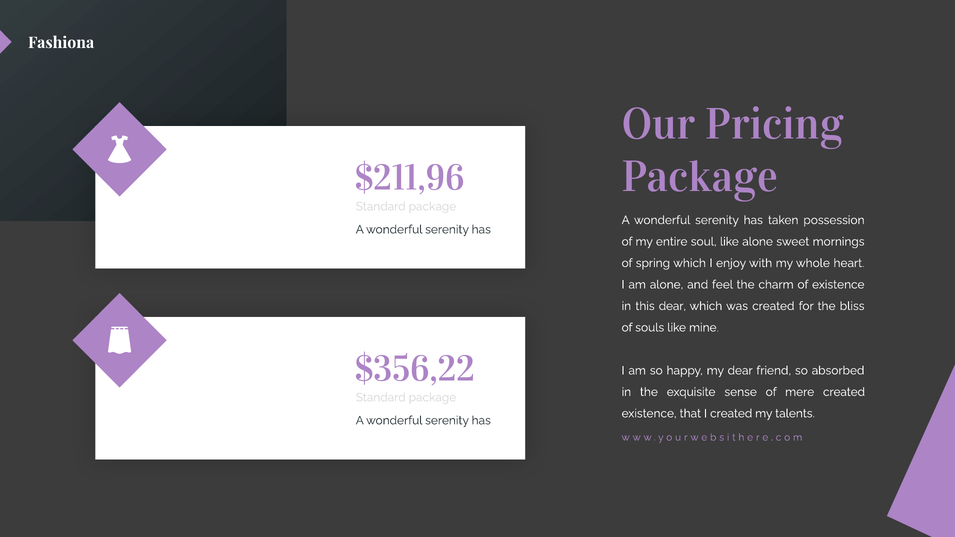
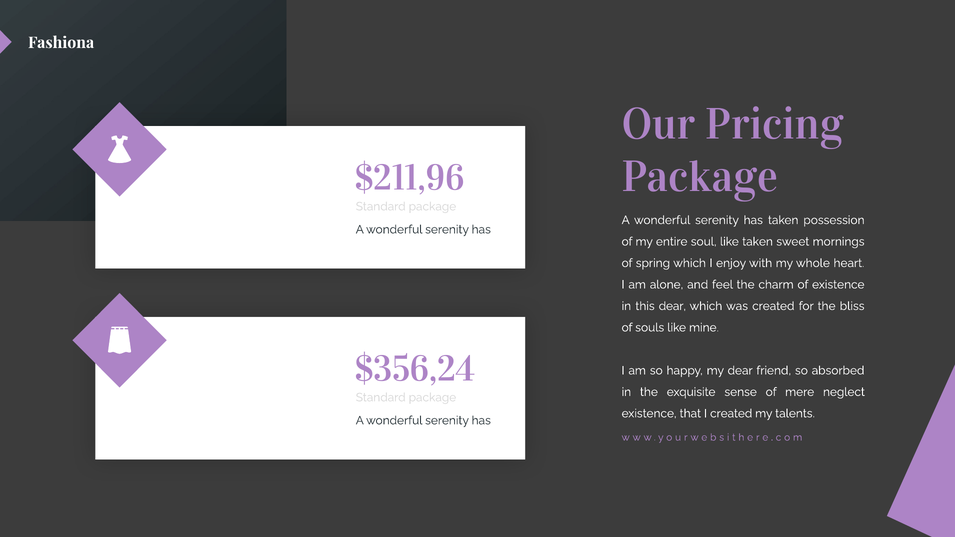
like alone: alone -> taken
$356,22: $356,22 -> $356,24
mere created: created -> neglect
